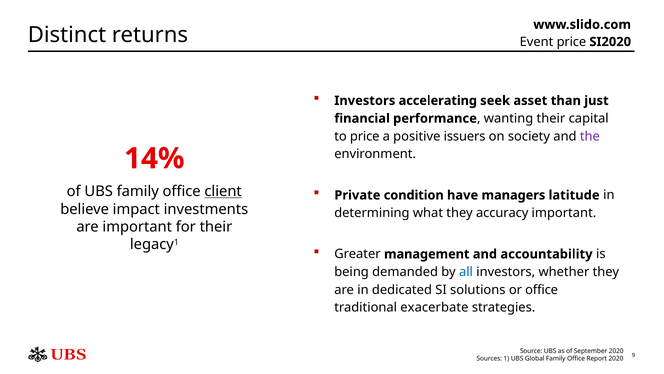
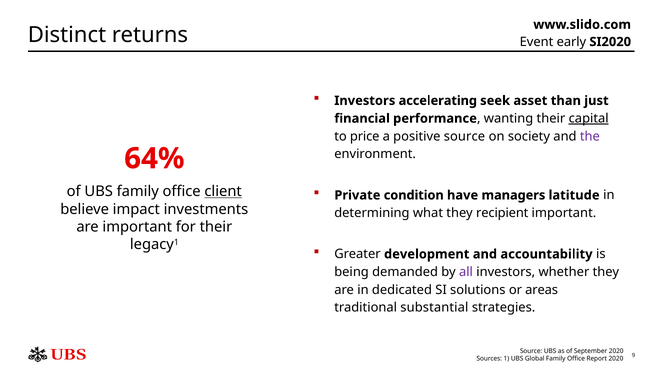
Event price: price -> early
capital underline: none -> present
positive issuers: issuers -> source
14%: 14% -> 64%
accuracy: accuracy -> recipient
management: management -> development
all colour: blue -> purple
or office: office -> areas
exacerbate: exacerbate -> substantial
